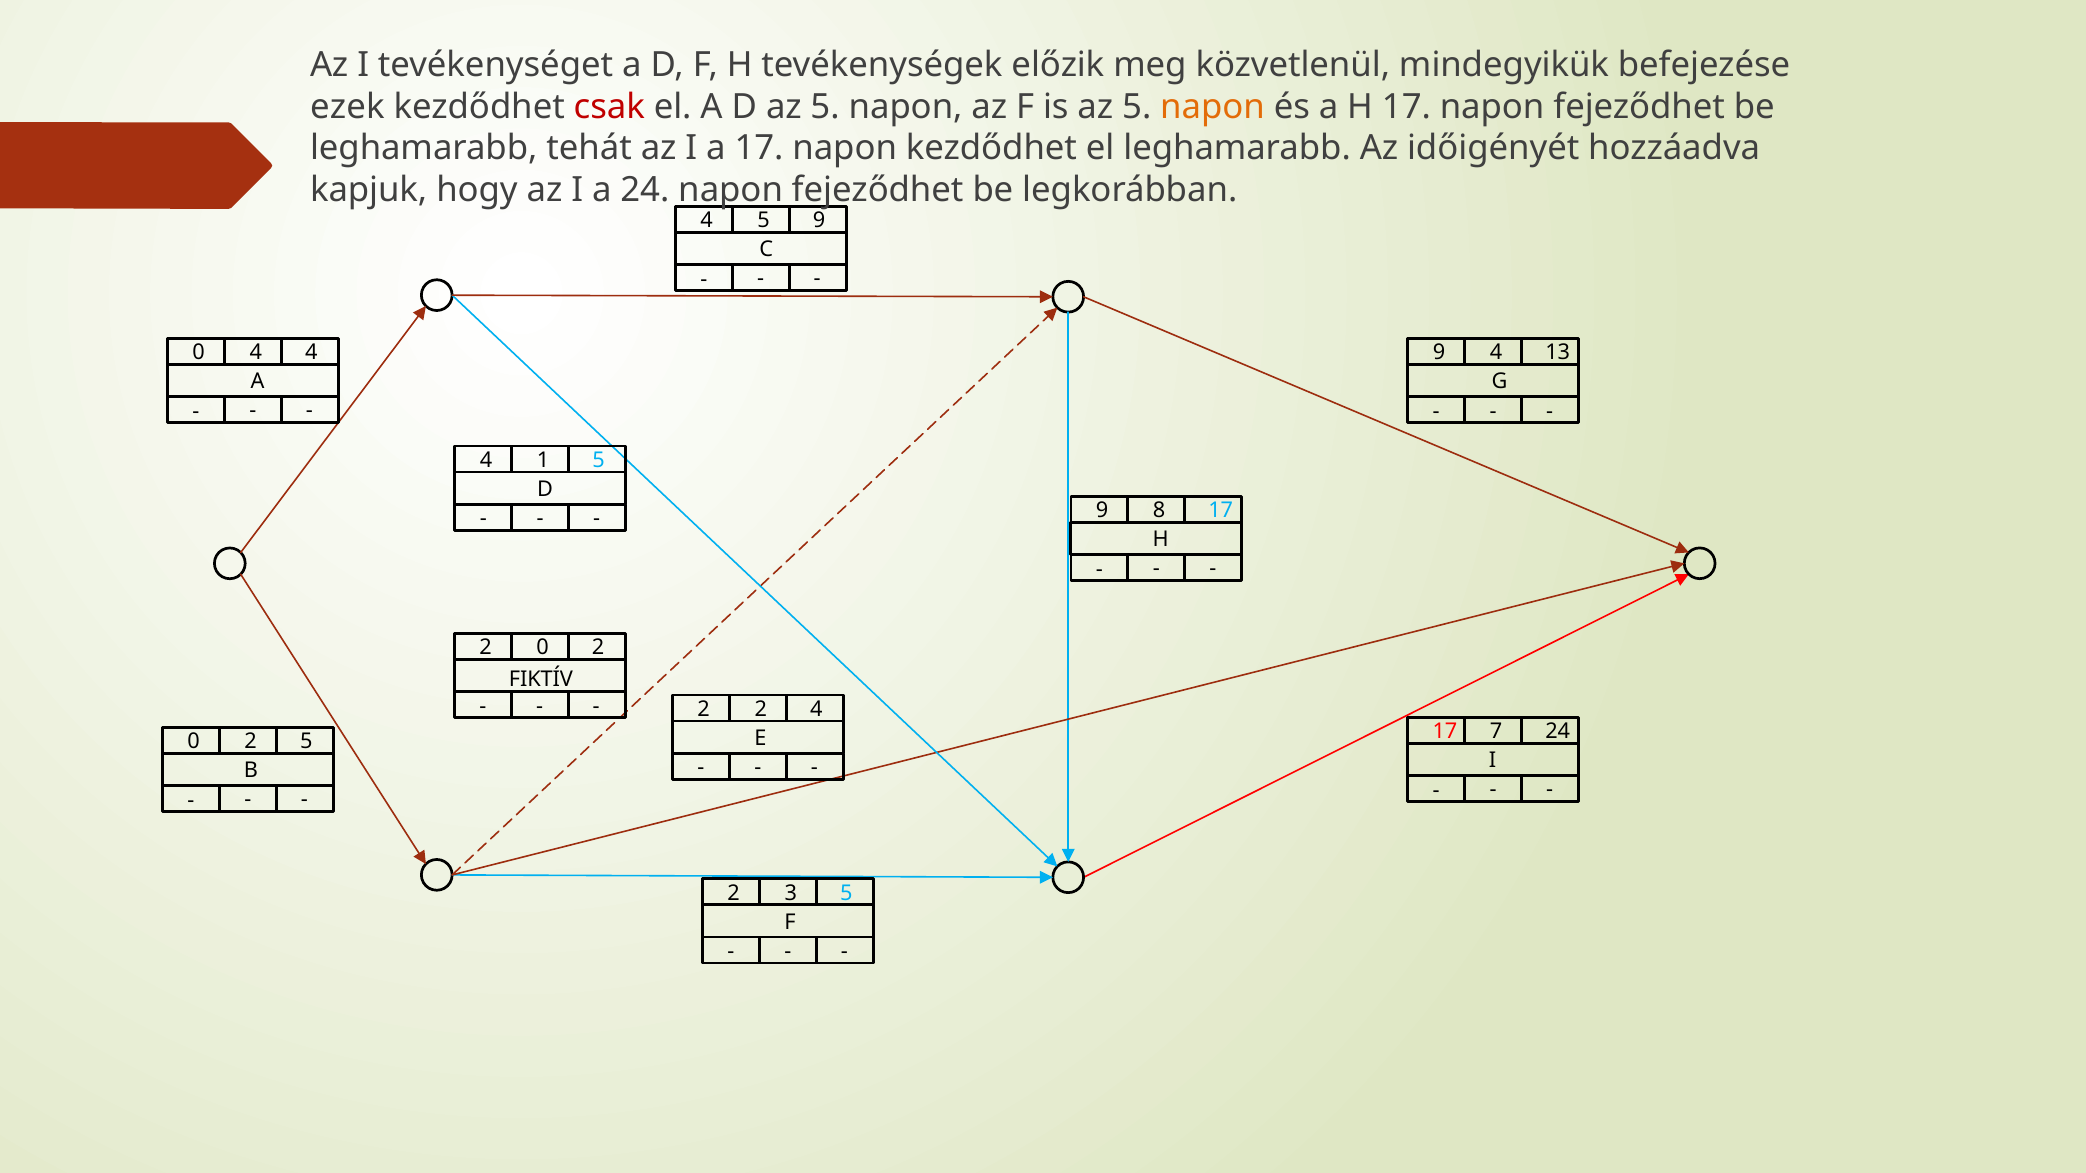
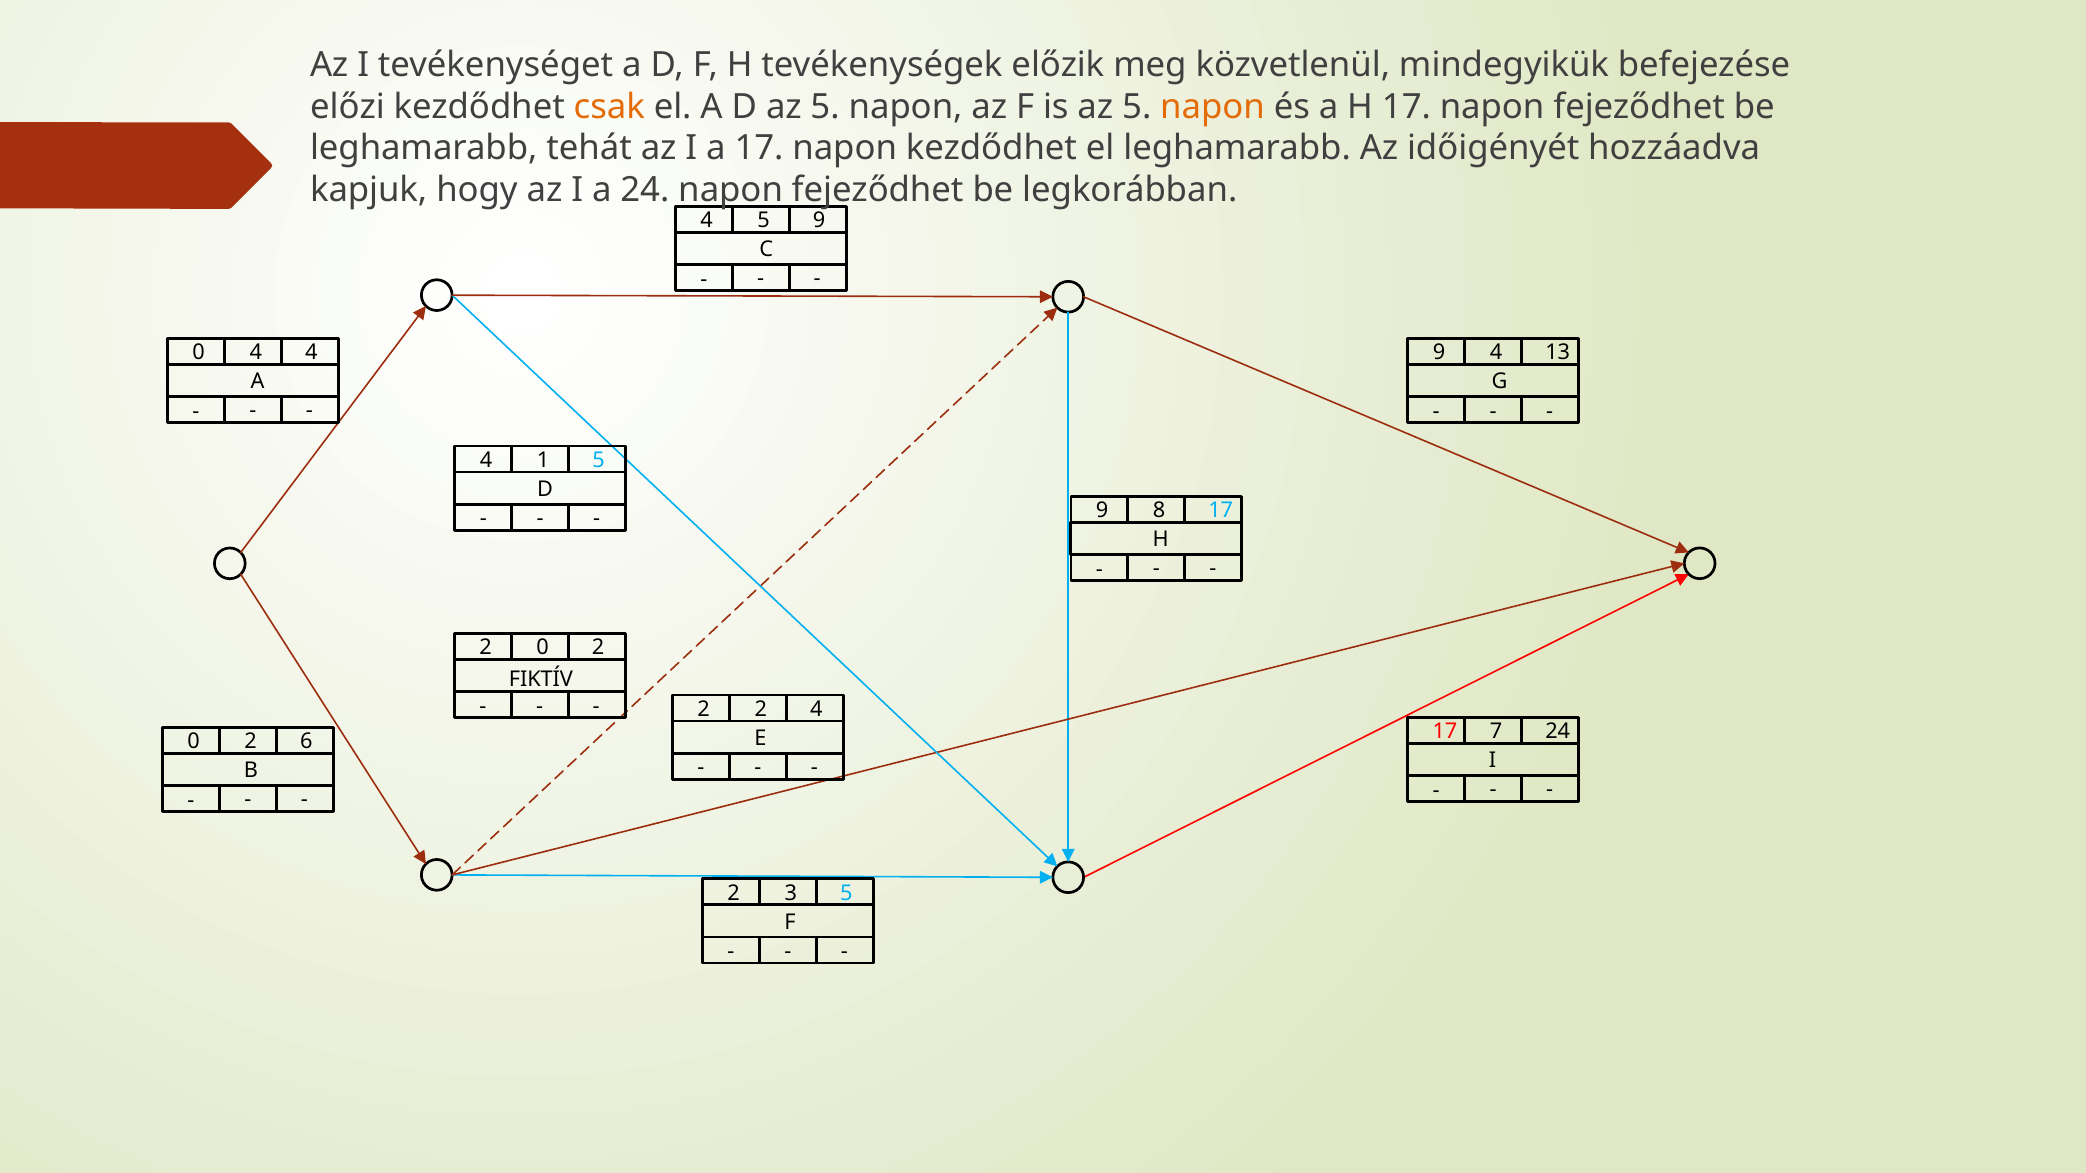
ezek: ezek -> előzi
csak colour: red -> orange
2 5: 5 -> 6
